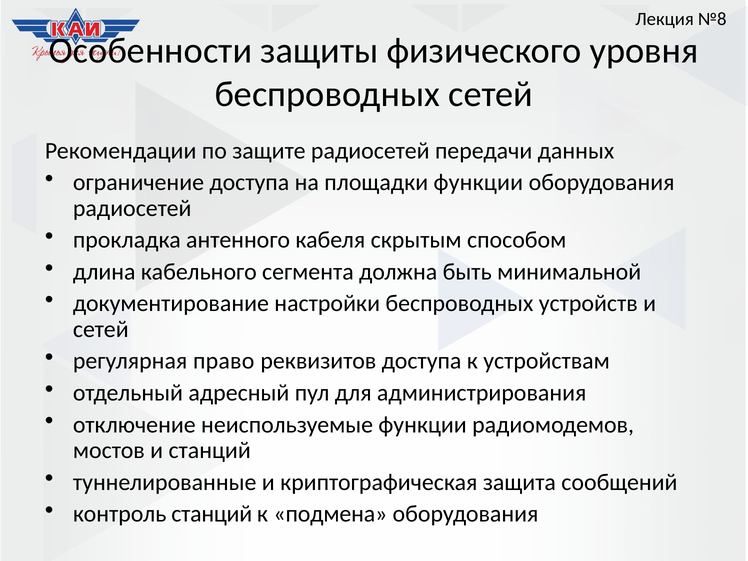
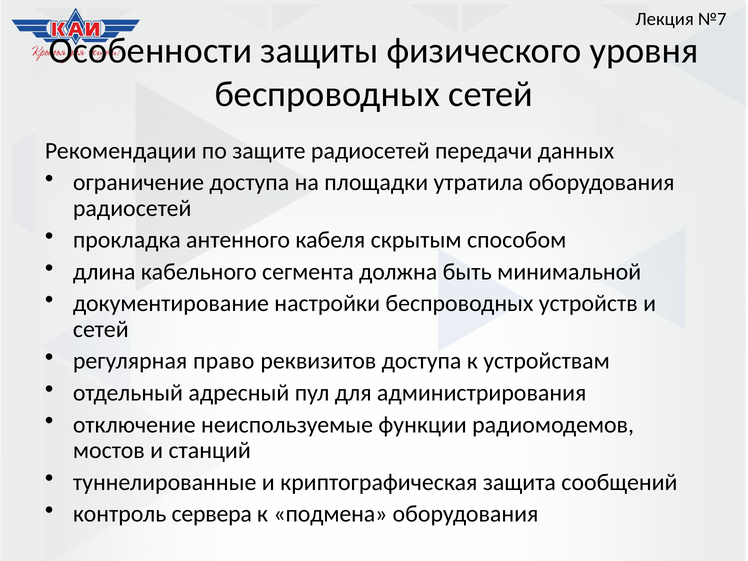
№8: №8 -> №7
площадки функции: функции -> утратила
контроль станций: станций -> сервера
